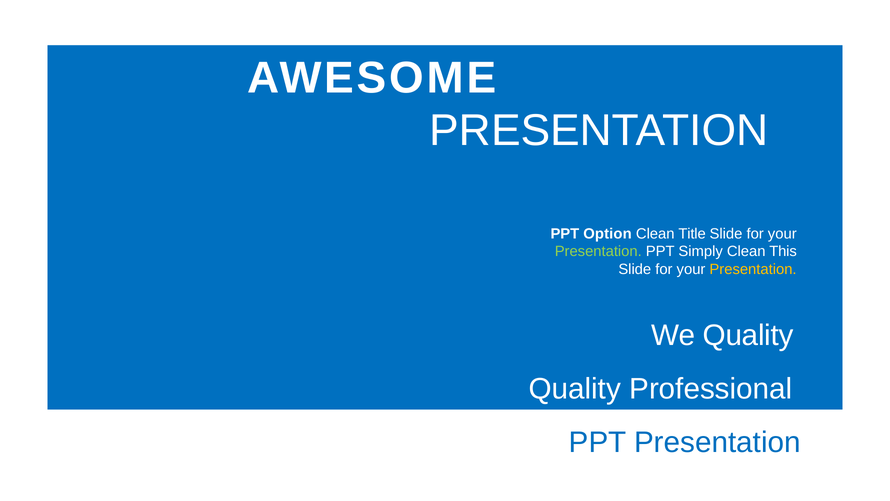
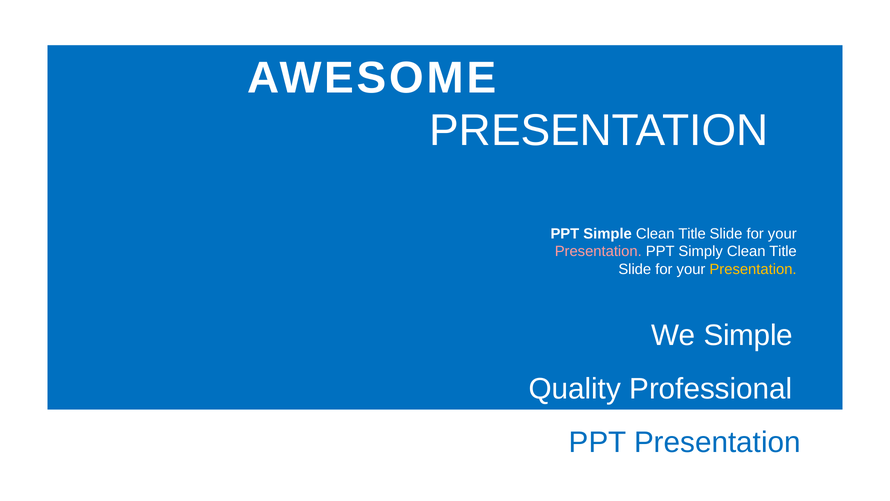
PPT Option: Option -> Simple
Presentation at (598, 251) colour: light green -> pink
This at (783, 251): This -> Title
We Quality: Quality -> Simple
